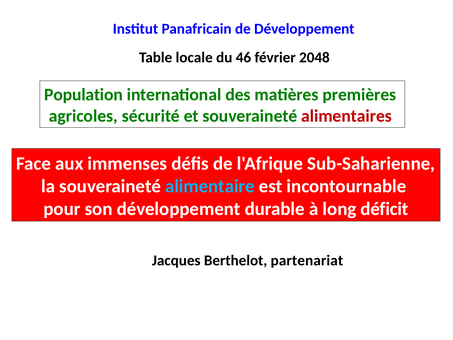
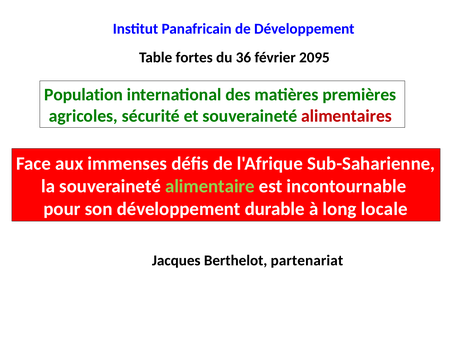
locale: locale -> fortes
46: 46 -> 36
2048: 2048 -> 2095
alimentaire colour: light blue -> light green
déficit: déficit -> locale
